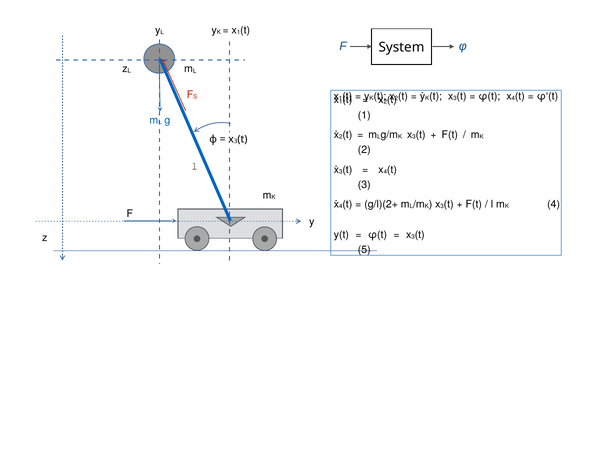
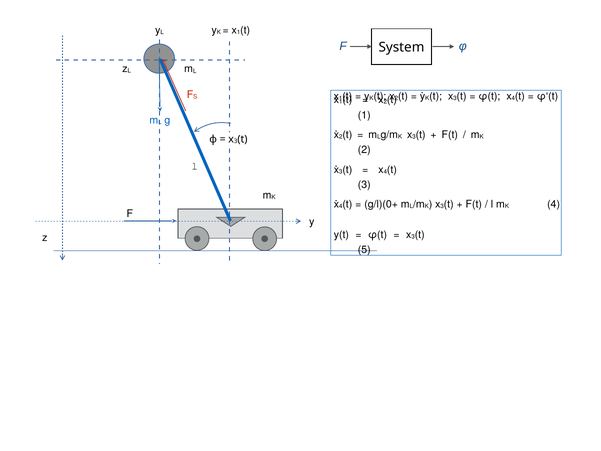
g/l)(2+: g/l)(2+ -> g/l)(0+
